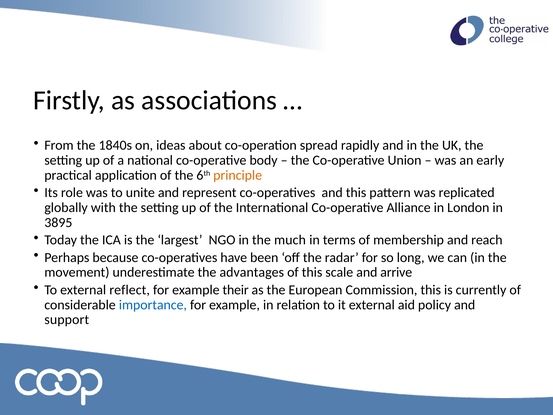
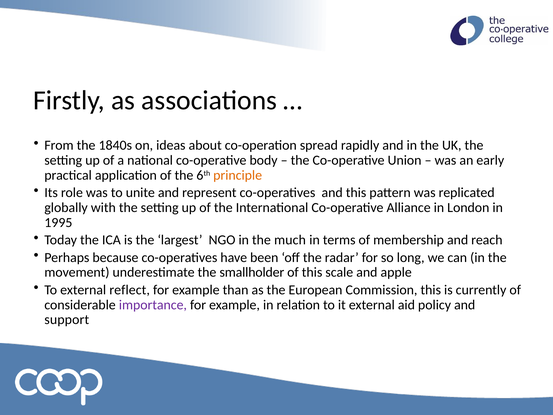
3895: 3895 -> 1995
advantages: advantages -> smallholder
arrive: arrive -> apple
their: their -> than
importance colour: blue -> purple
